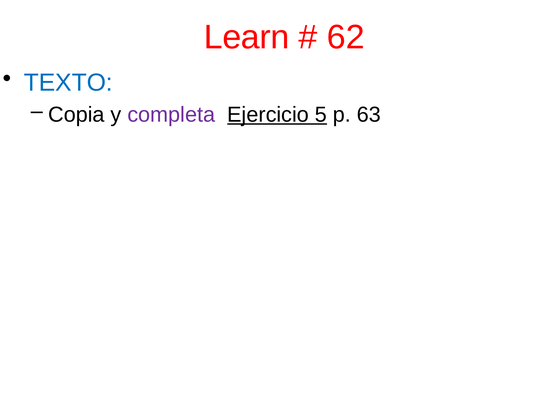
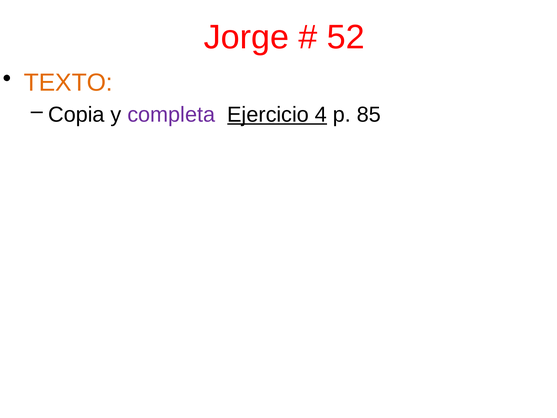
Learn: Learn -> Jorge
62: 62 -> 52
TEXTO colour: blue -> orange
5: 5 -> 4
63: 63 -> 85
